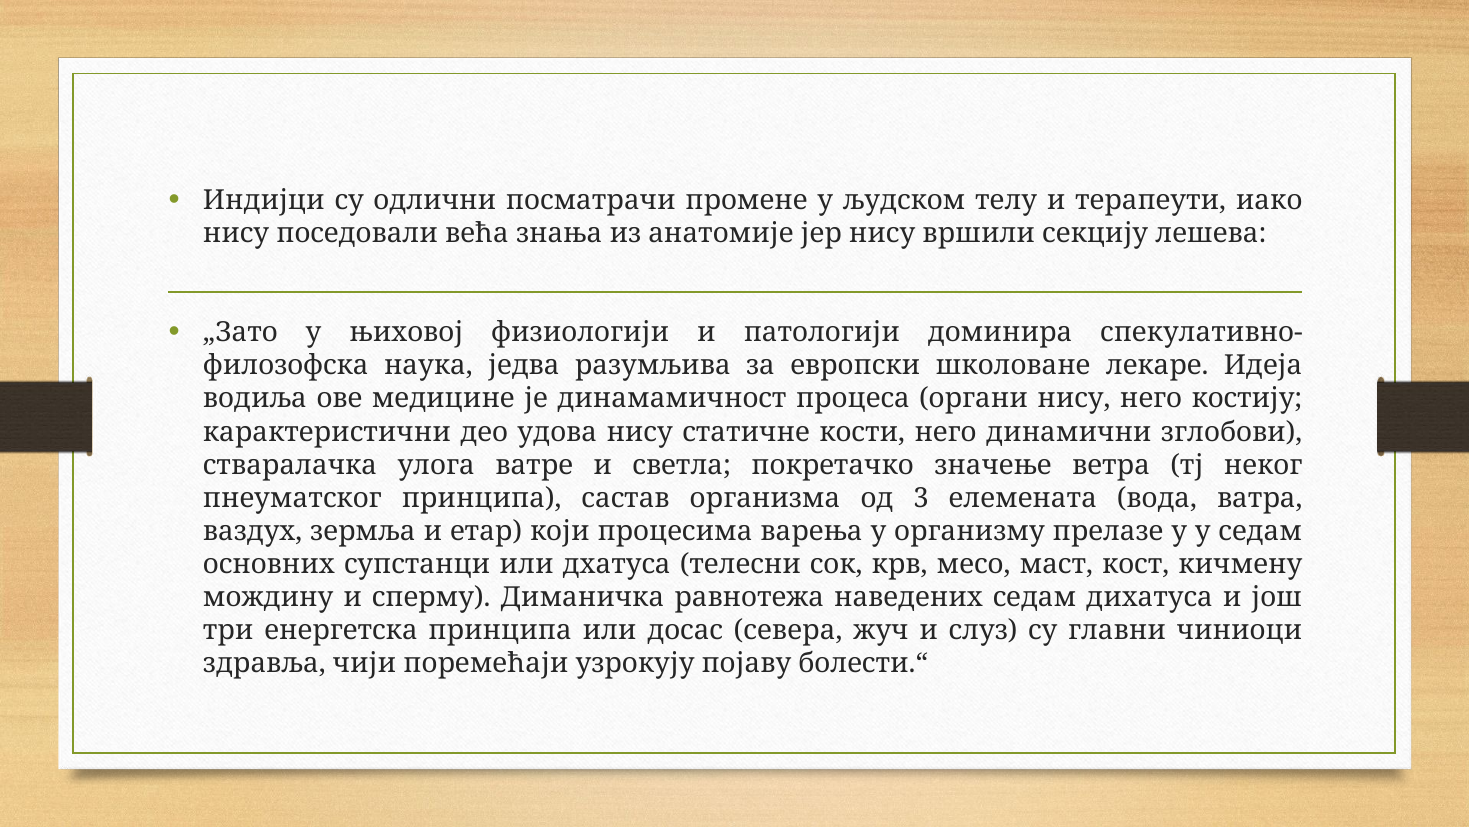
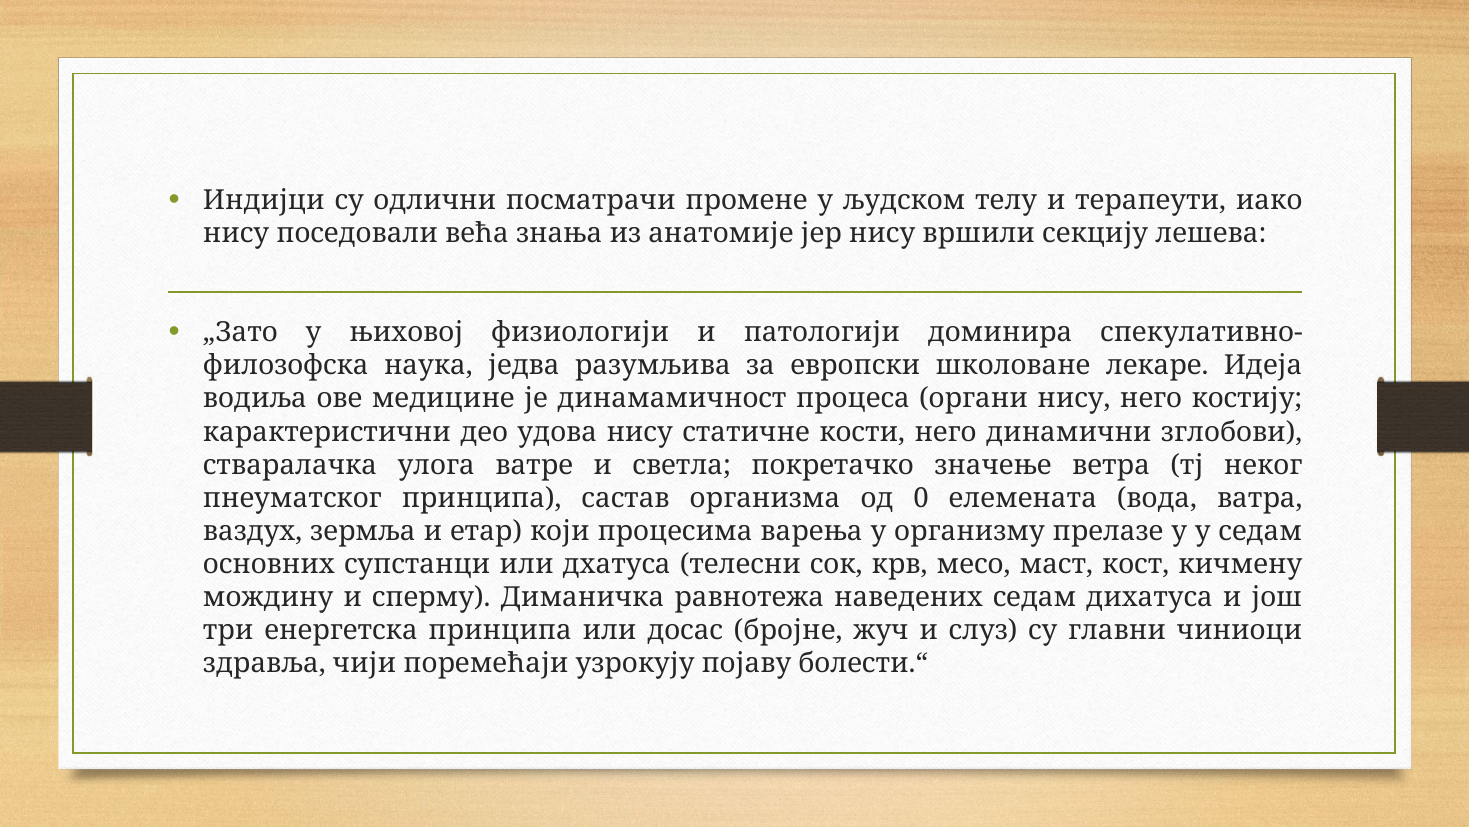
3: 3 -> 0
севера: севера -> бројне
